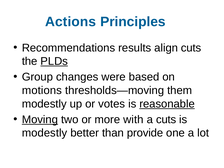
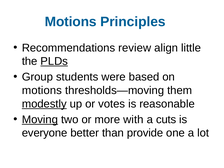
Actions at (71, 22): Actions -> Motions
results: results -> review
align cuts: cuts -> little
changes: changes -> students
modestly at (44, 104) underline: none -> present
reasonable underline: present -> none
modestly at (45, 133): modestly -> everyone
